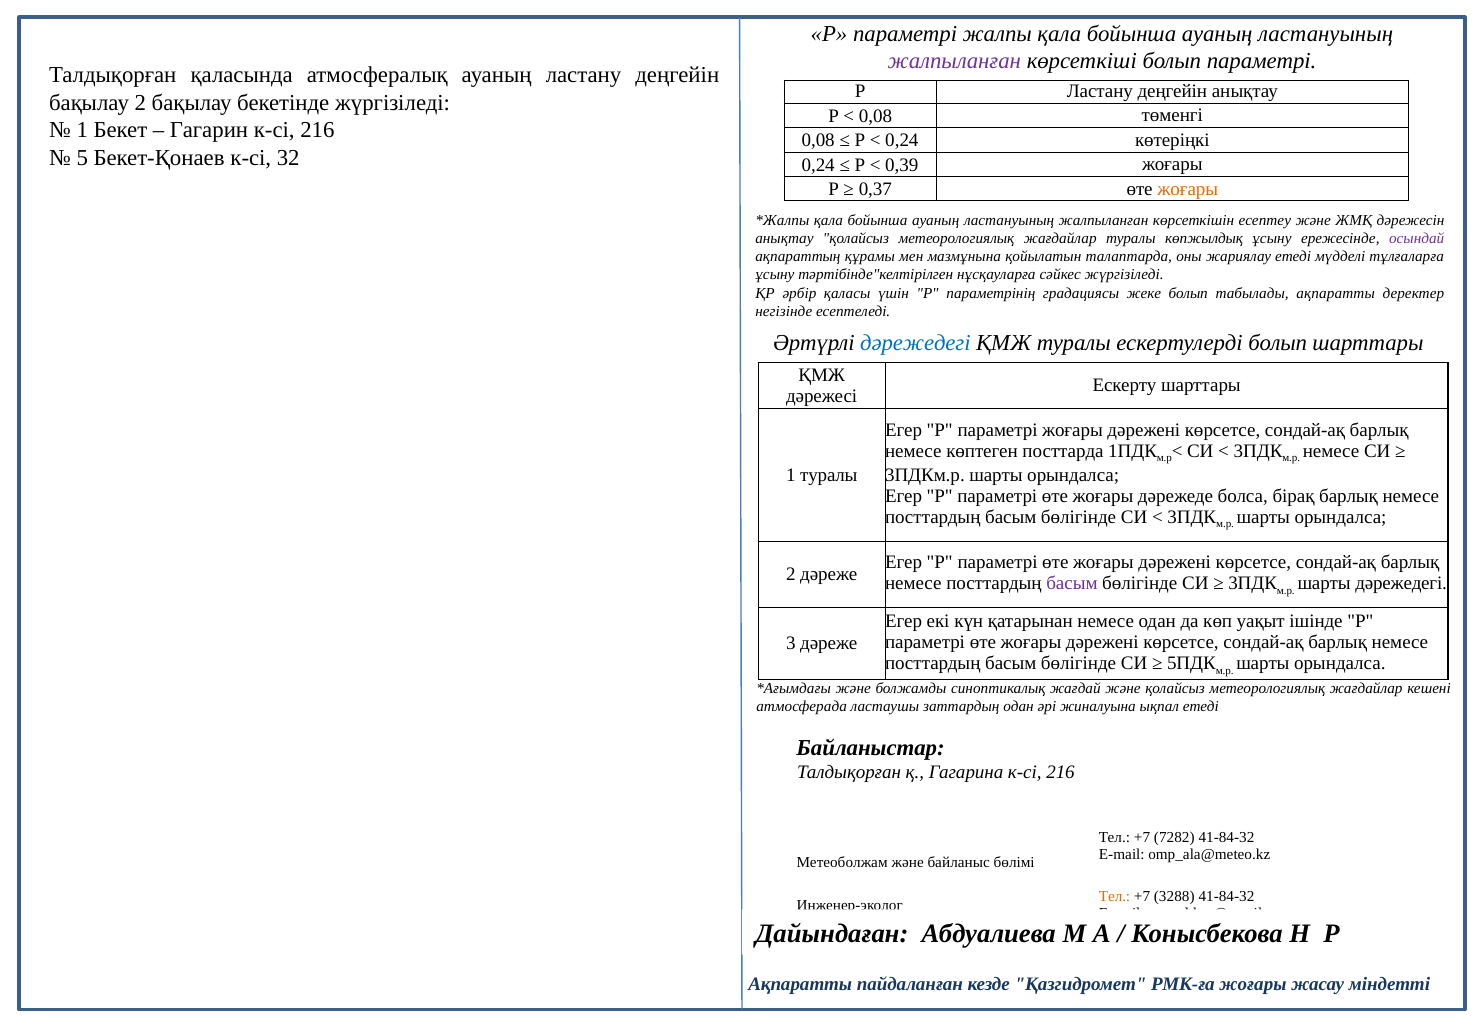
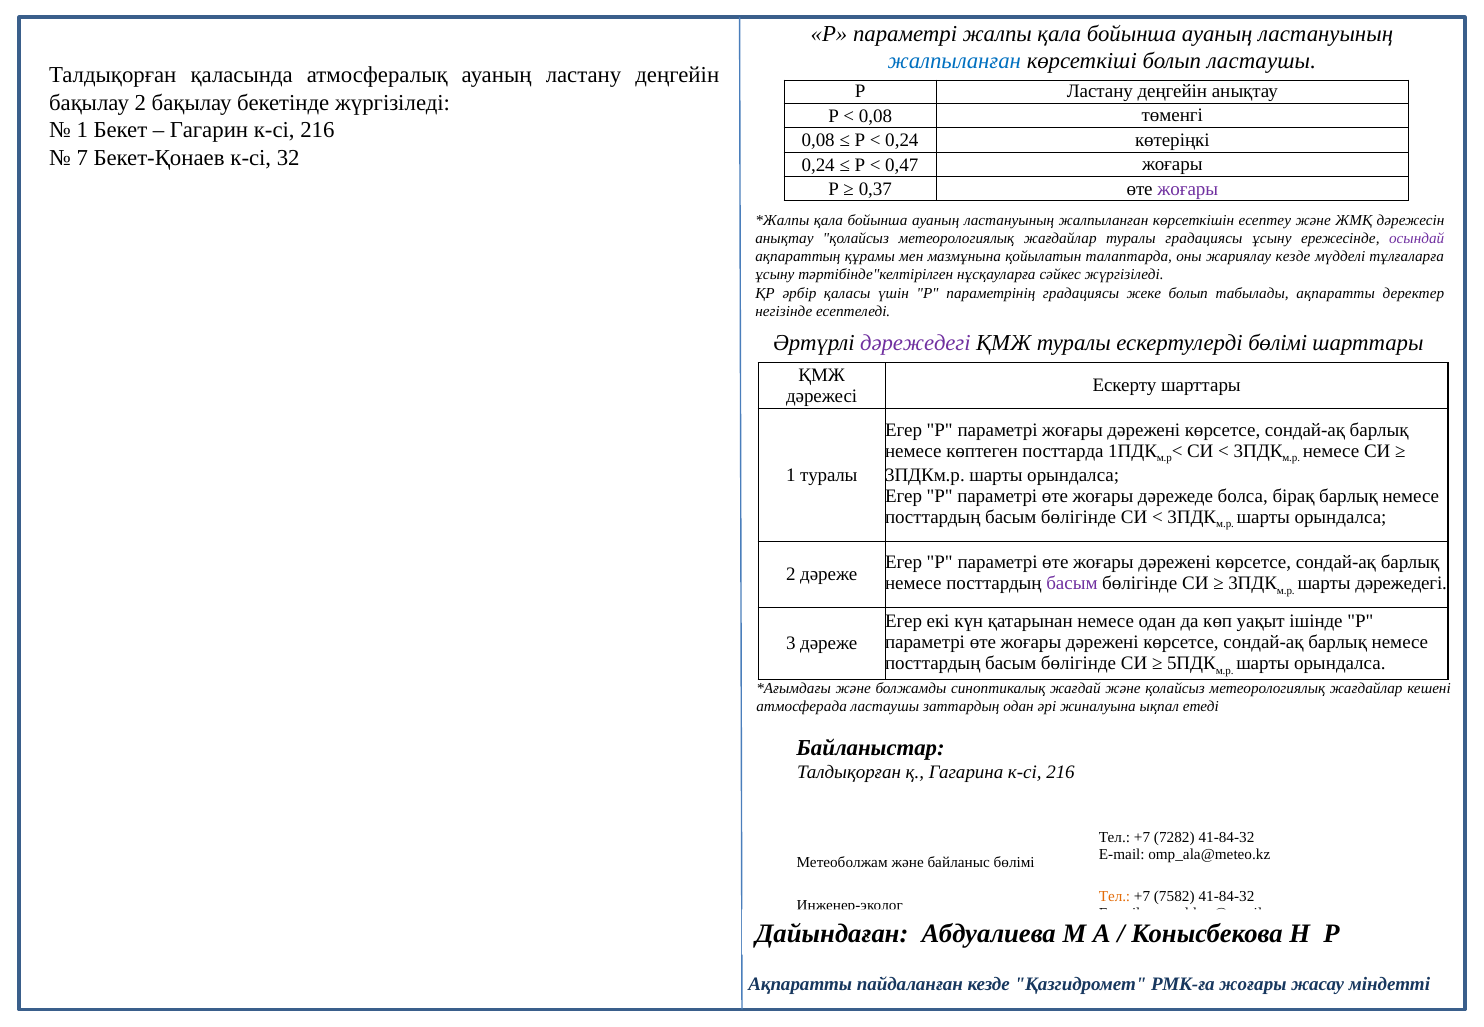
жалпыланған at (954, 61) colour: purple -> blue
болып параметрі: параметрі -> ластаушы
5: 5 -> 7
0,39: 0,39 -> 0,47
жоғары at (1188, 189) colour: orange -> purple
туралы көпжылдық: көпжылдық -> градациясы
жариялау етеді: етеді -> кезде
дәрежедегі at (915, 344) colour: blue -> purple
ескертулерді болып: болып -> бөлімі
3288: 3288 -> 7582
